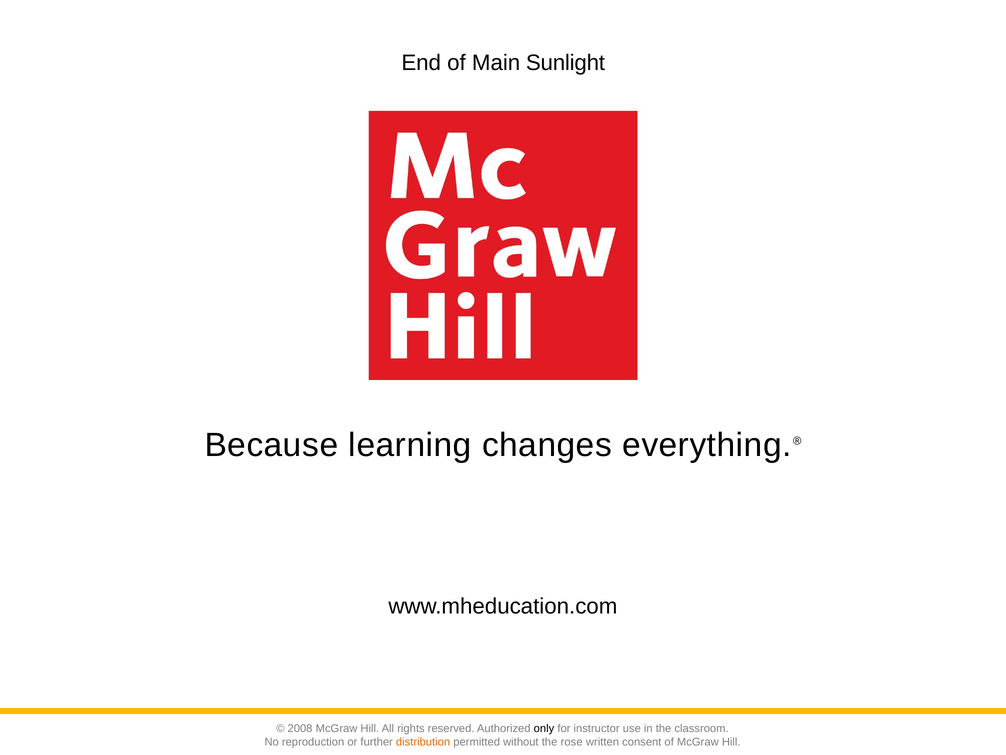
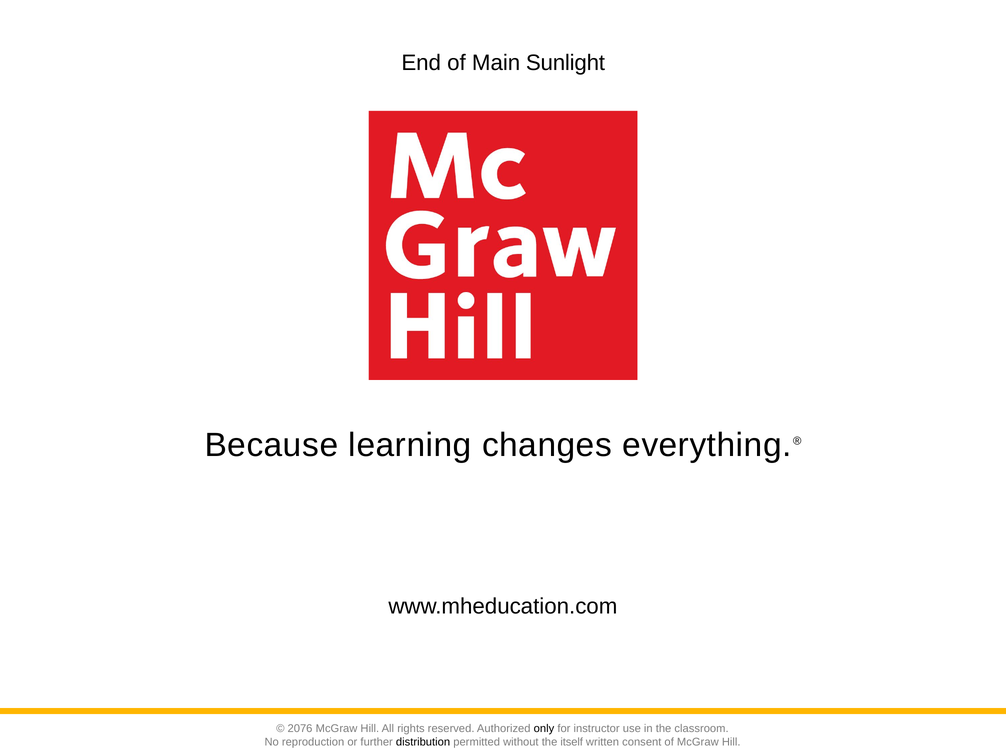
2008: 2008 -> 2076
distribution colour: orange -> black
rose: rose -> itself
